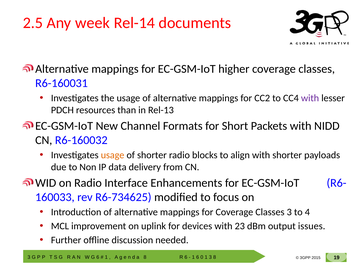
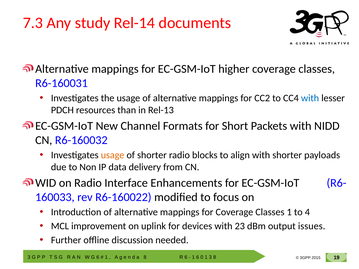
2.5: 2.5 -> 7.3
week: week -> study
with at (310, 98) colour: purple -> blue
R6-734625: R6-734625 -> R6-160022
Classes 3: 3 -> 1
